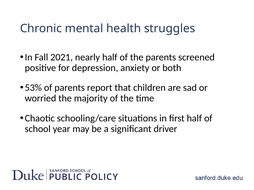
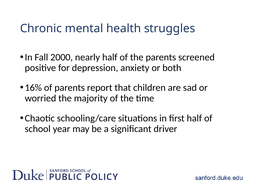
2021: 2021 -> 2000
53%: 53% -> 16%
